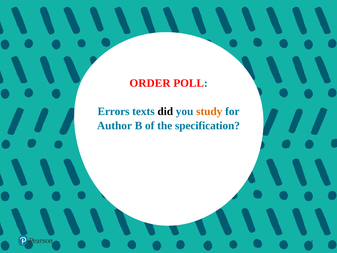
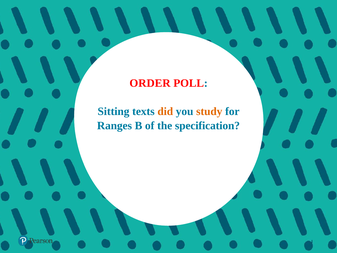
Errors: Errors -> Sitting
did colour: black -> orange
Author: Author -> Ranges
